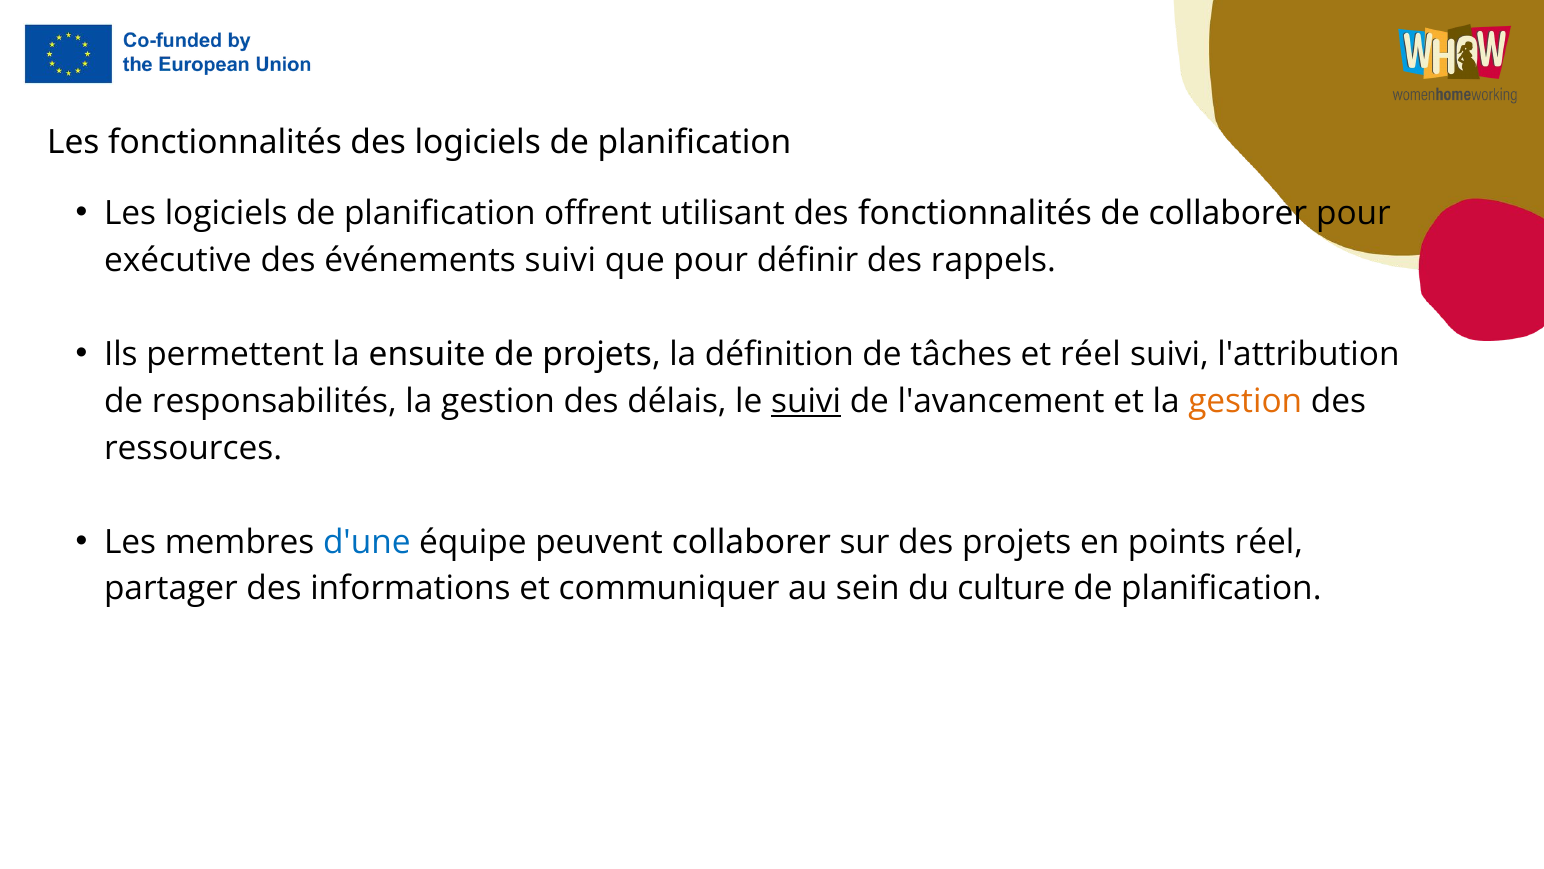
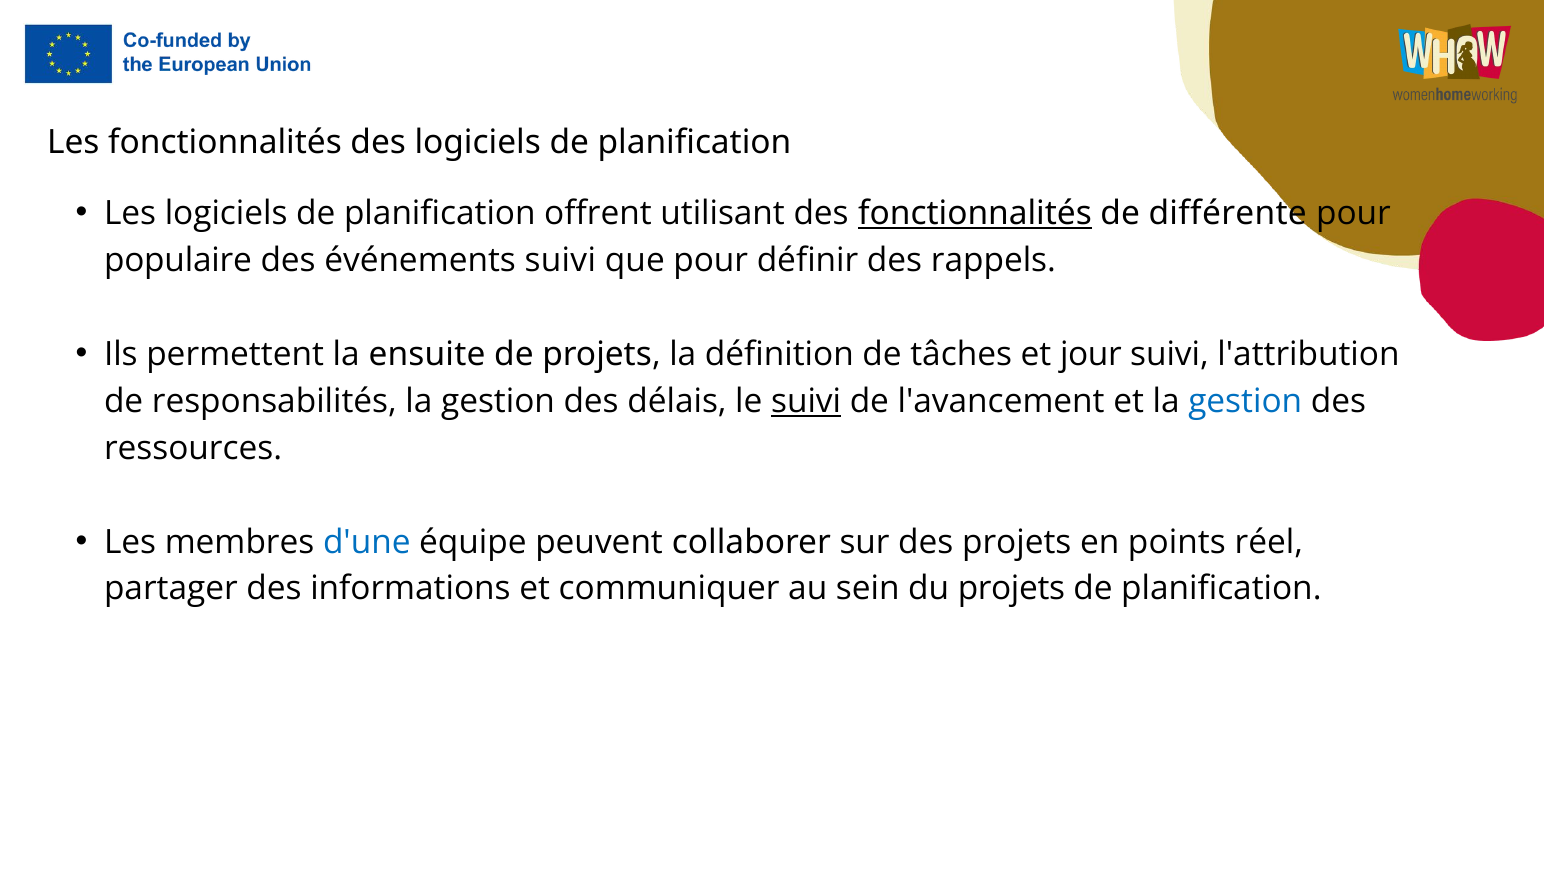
fonctionnalités at (975, 214) underline: none -> present
de collaborer: collaborer -> différente
exécutive: exécutive -> populaire
et réel: réel -> jour
gestion at (1245, 401) colour: orange -> blue
du culture: culture -> projets
